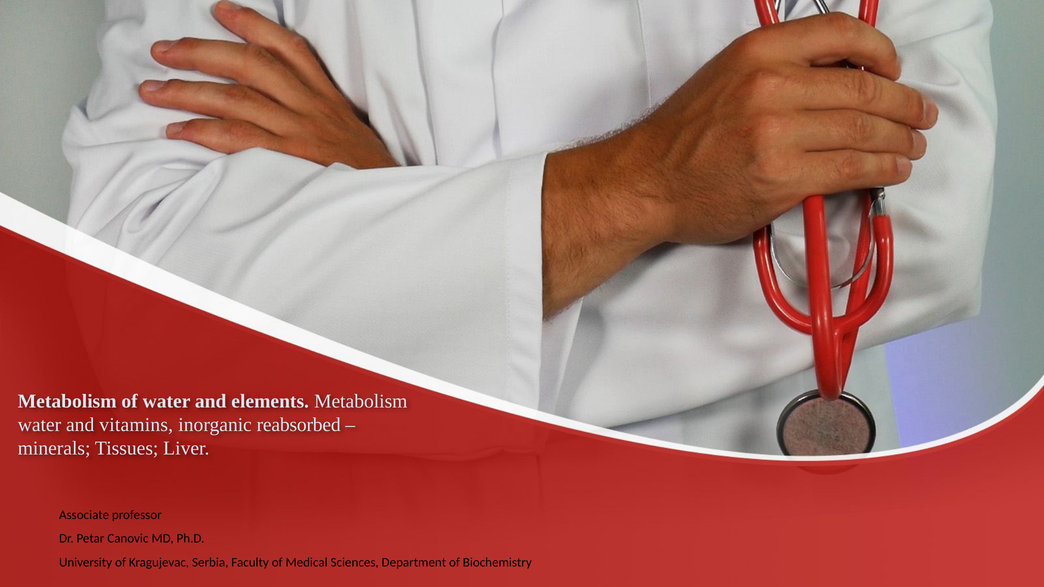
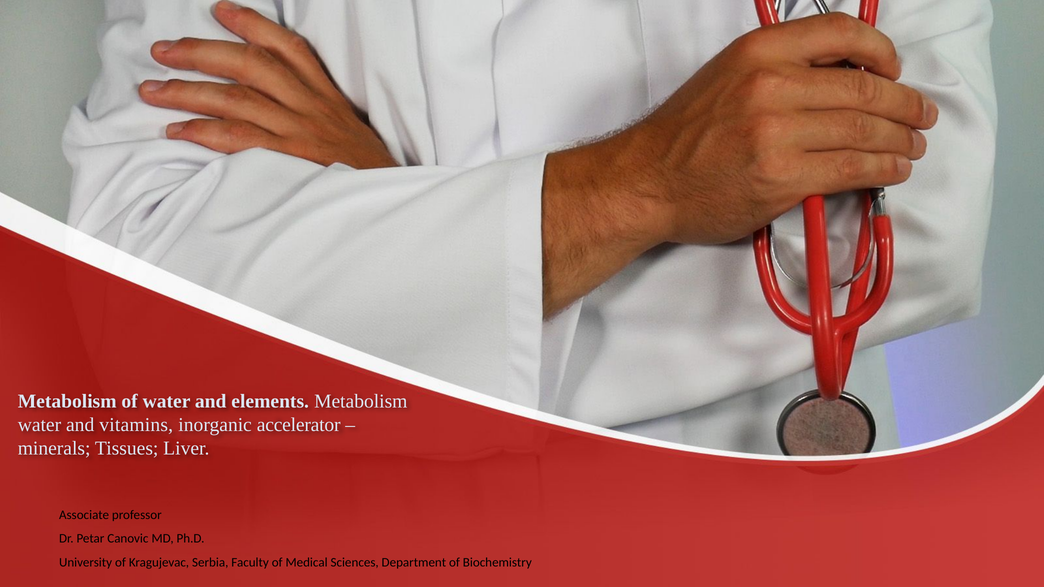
reabsorbed: reabsorbed -> accelerator
